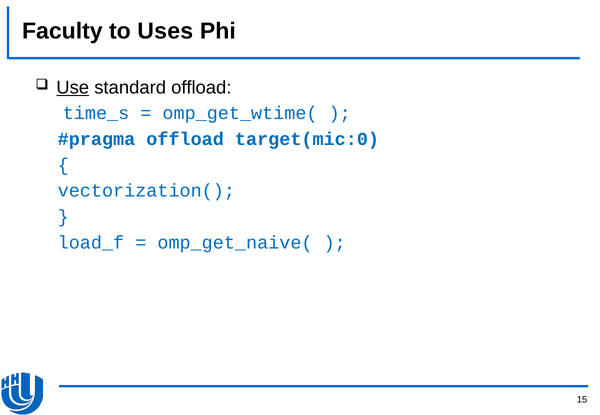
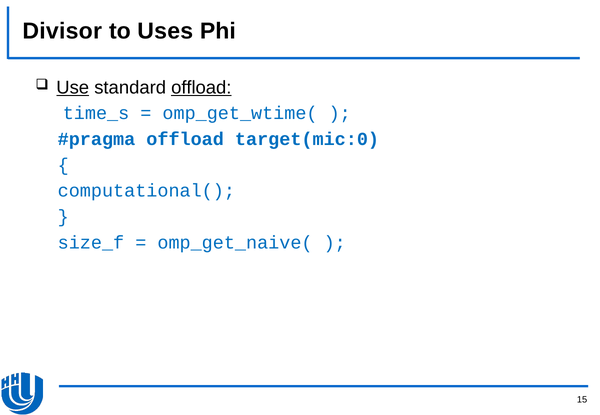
Faculty: Faculty -> Divisor
offload at (201, 88) underline: none -> present
vectorization(: vectorization( -> computational(
load_f: load_f -> size_f
